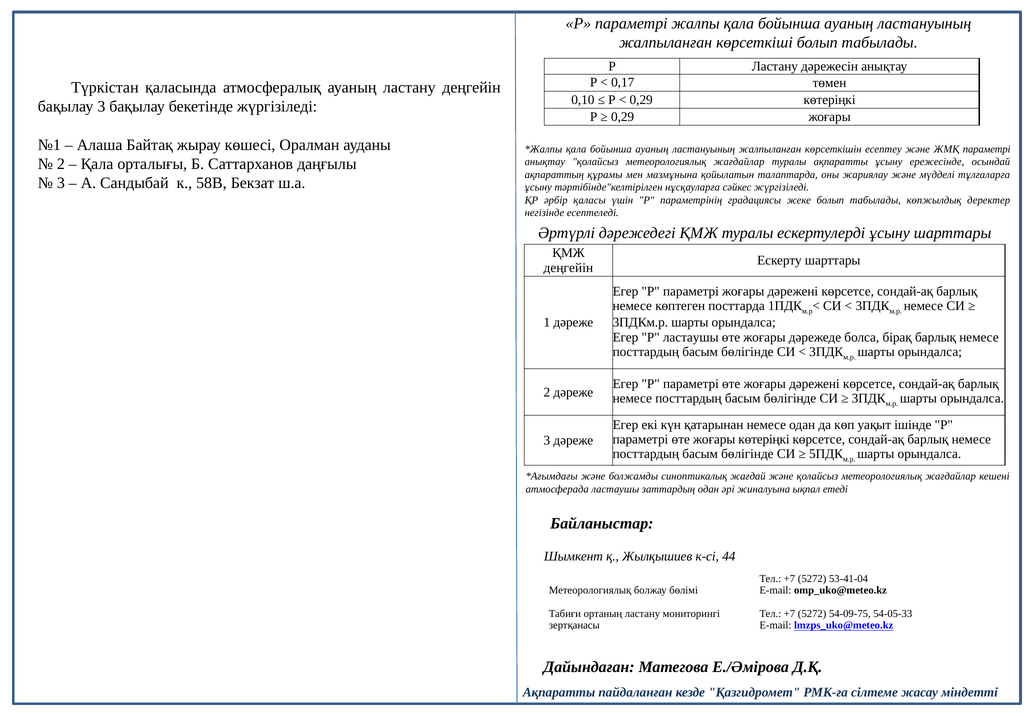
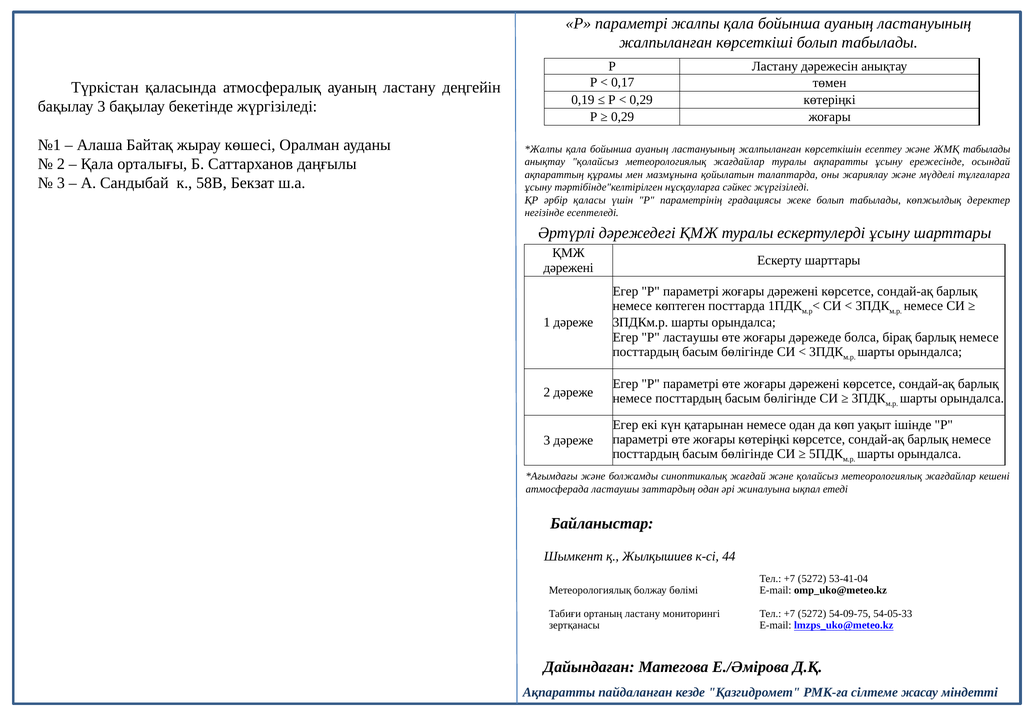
0,10: 0,10 -> 0,19
ЖМҚ параметрі: параметрі -> табылады
деңгейін at (568, 268): деңгейін -> дәрежені
